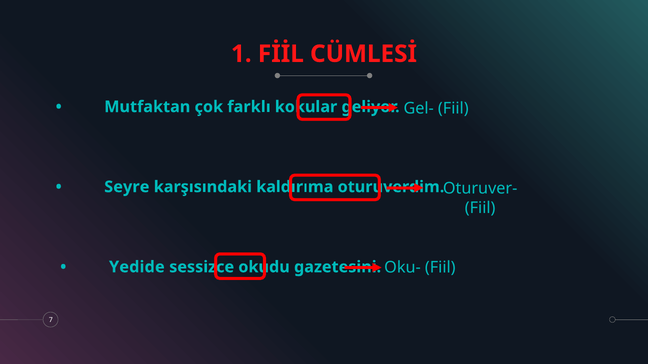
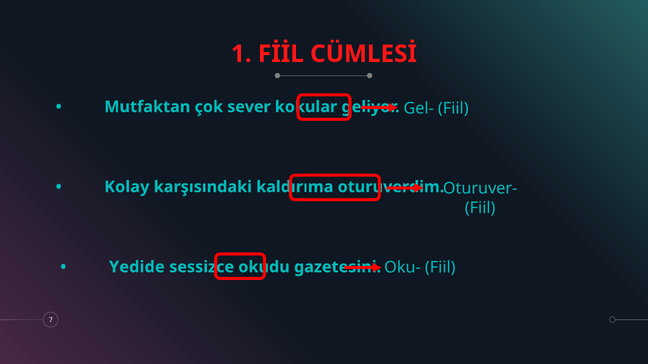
farklı: farklı -> sever
Seyre: Seyre -> Kolay
